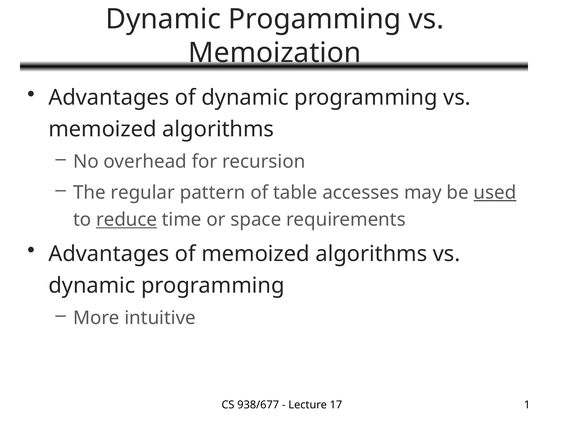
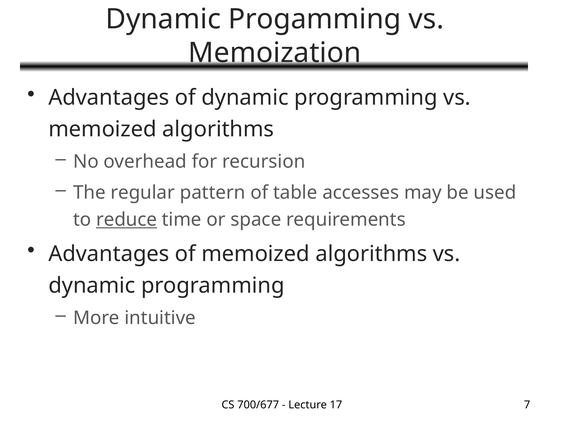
used underline: present -> none
938/677: 938/677 -> 700/677
1: 1 -> 7
